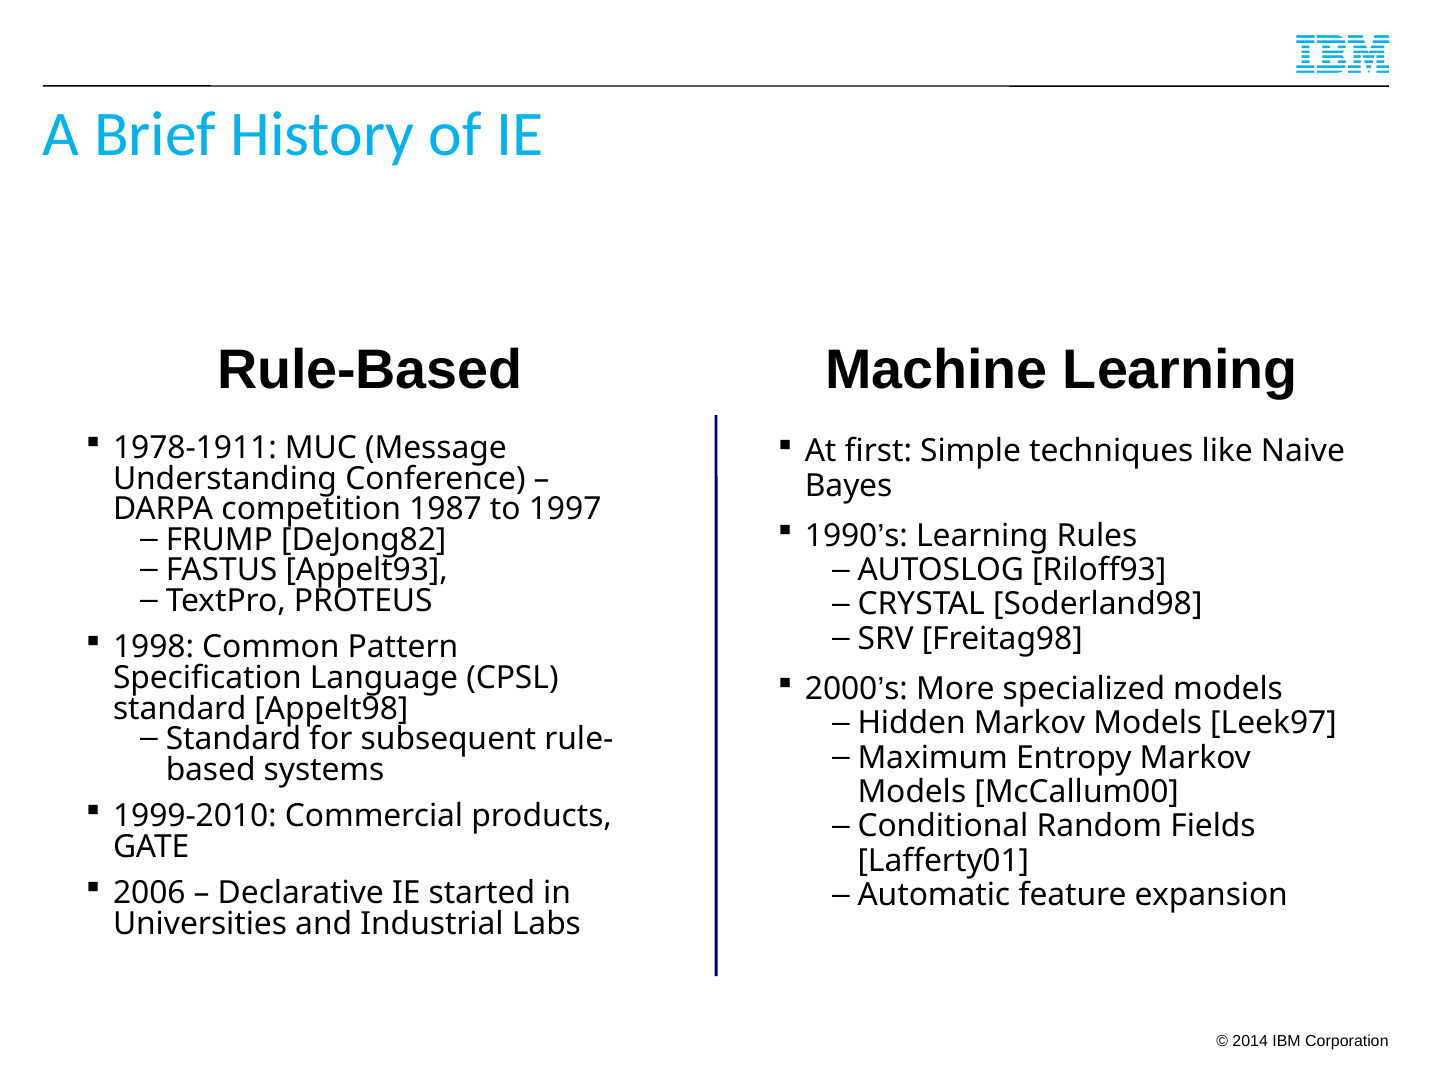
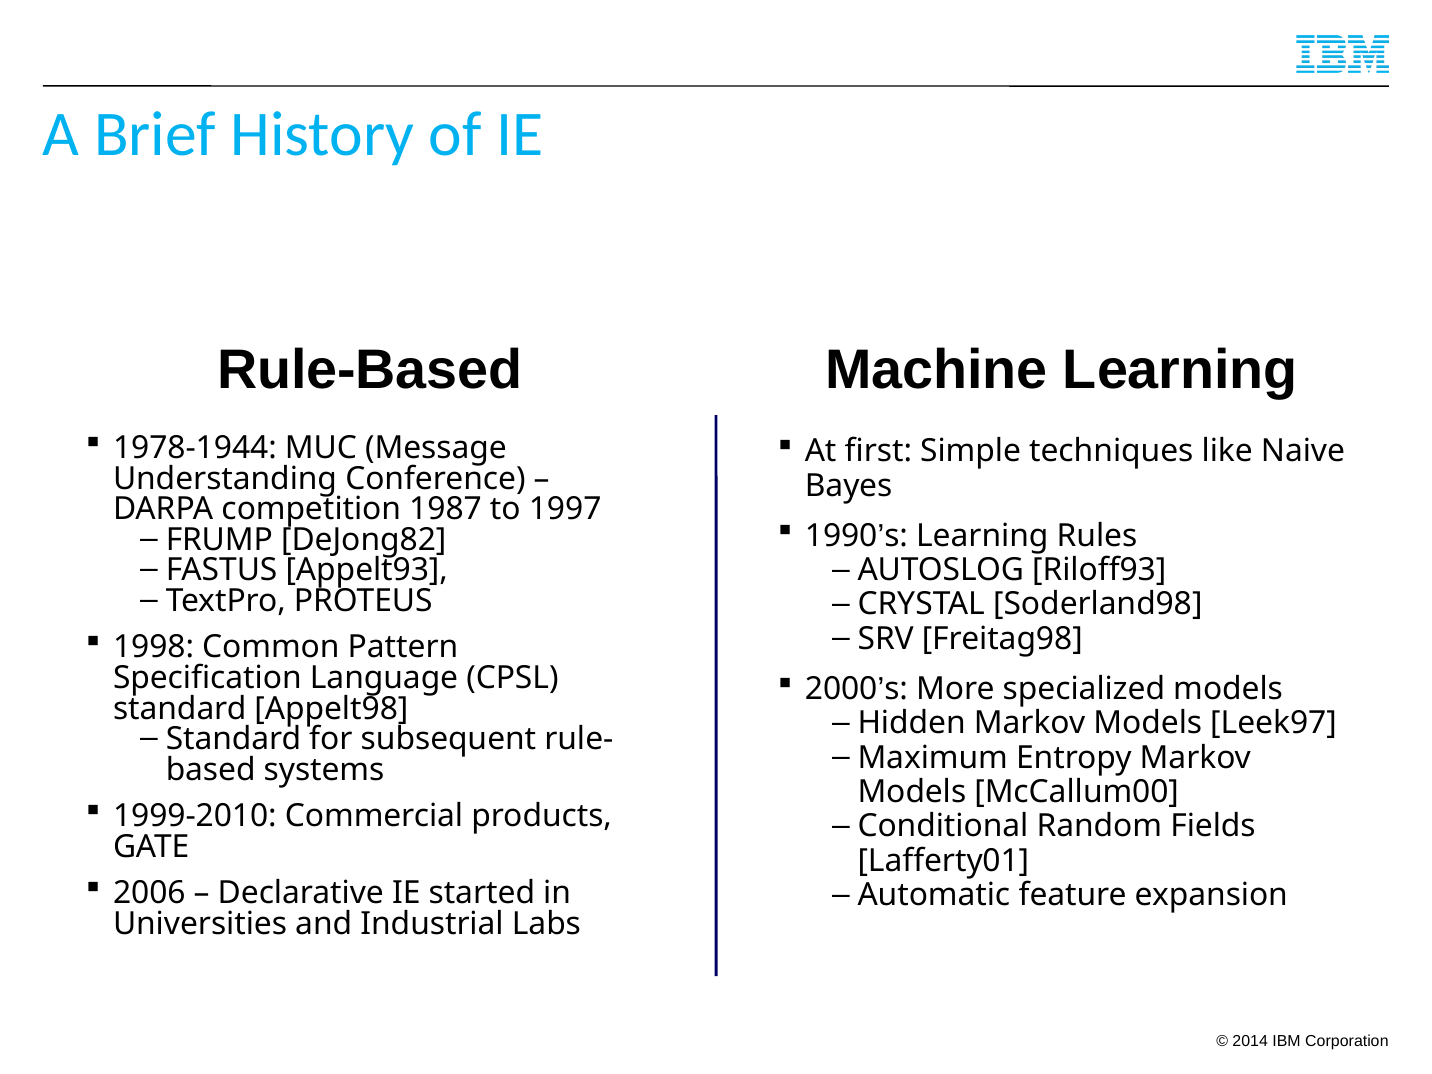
1978-1911: 1978-1911 -> 1978-1944
